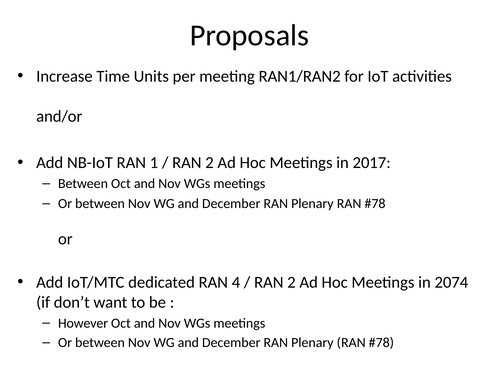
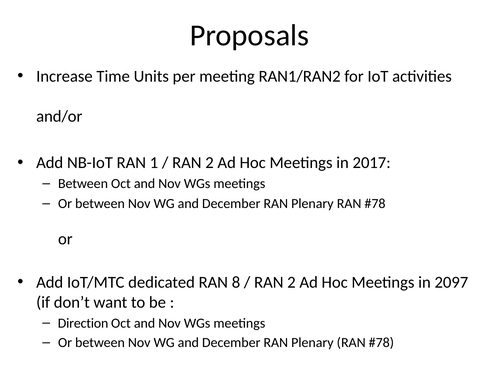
4: 4 -> 8
2074: 2074 -> 2097
However: However -> Direction
